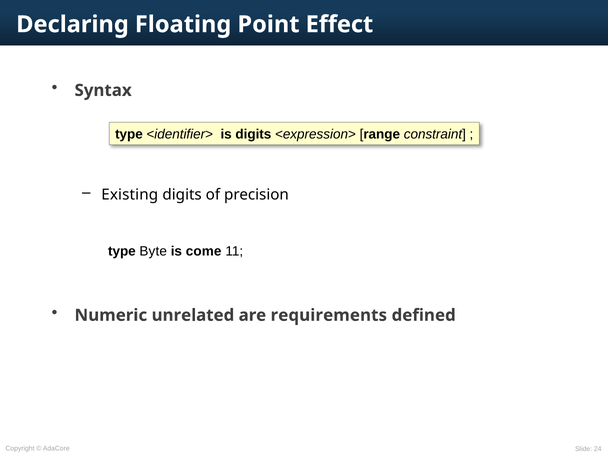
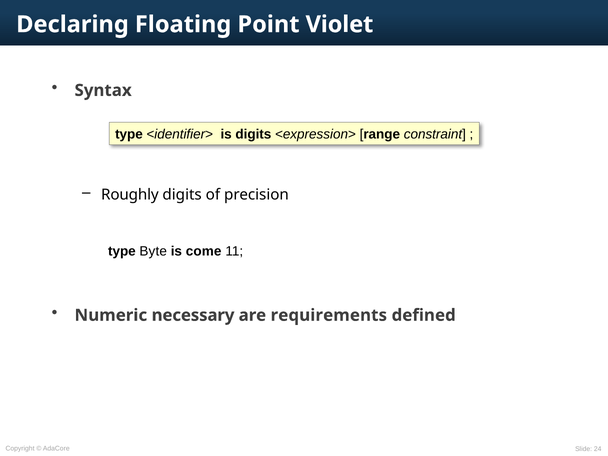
Effect: Effect -> Violet
Existing: Existing -> Roughly
unrelated: unrelated -> necessary
